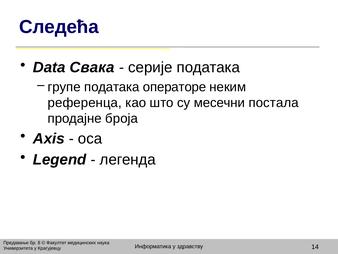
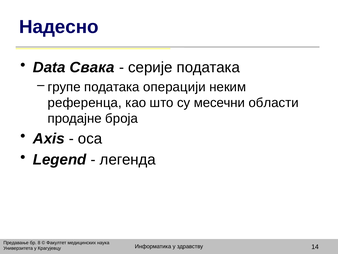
Следећа: Следећа -> Надесно
операторе: операторе -> операцији
постала: постала -> области
